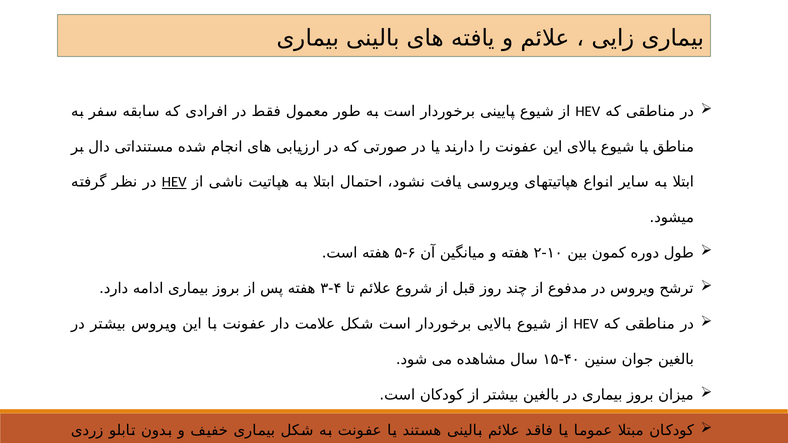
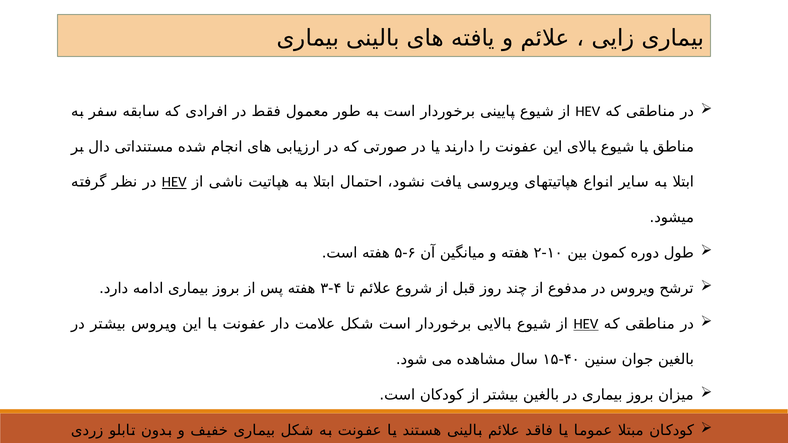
HEV at (586, 324) underline: none -> present
